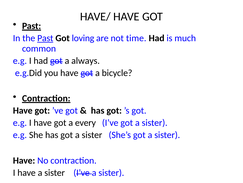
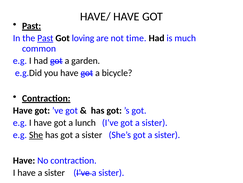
always: always -> garden
every: every -> lunch
She underline: none -> present
